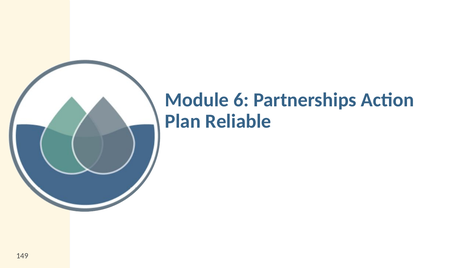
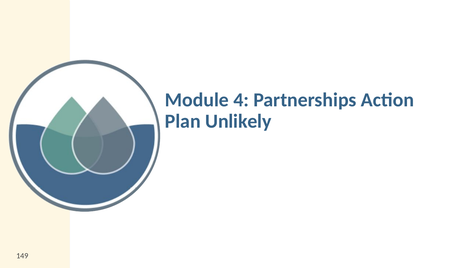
6: 6 -> 4
Reliable: Reliable -> Unlikely
